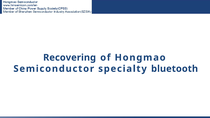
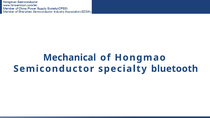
Recovering: Recovering -> Mechanical
